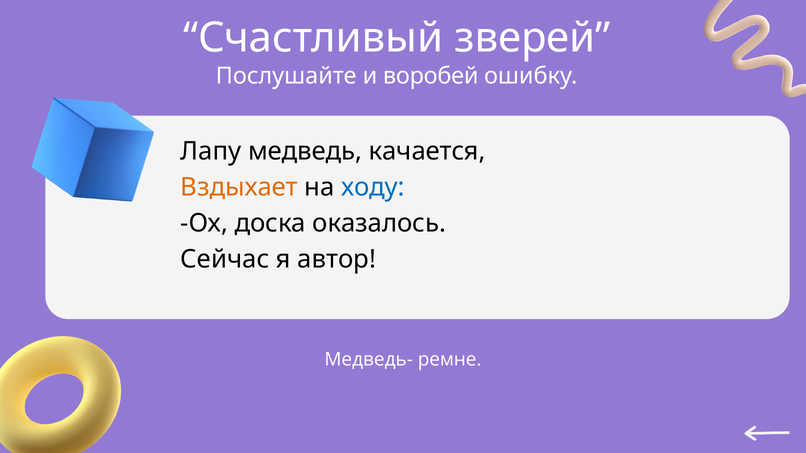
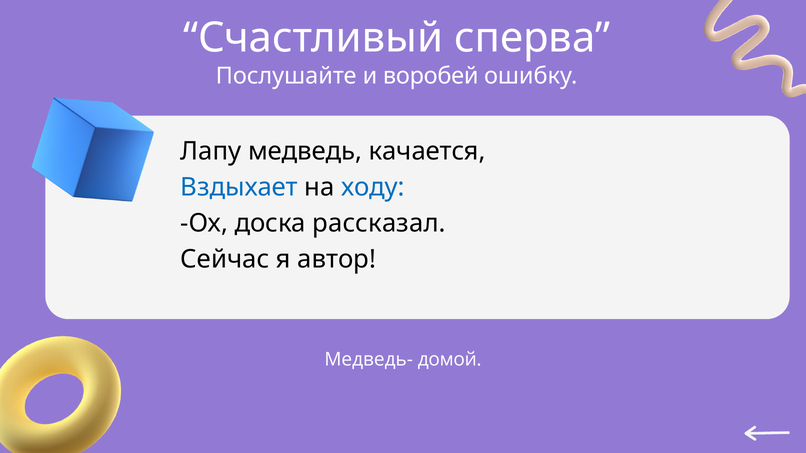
зверей: зверей -> сперва
Вздыхает colour: orange -> blue
оказалось: оказалось -> рассказал
ремне: ремне -> домой
